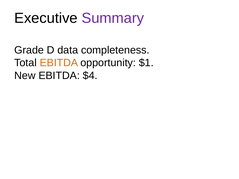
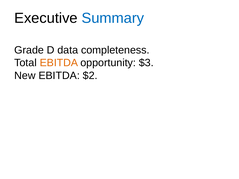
Summary colour: purple -> blue
$1: $1 -> $3
$4: $4 -> $2
